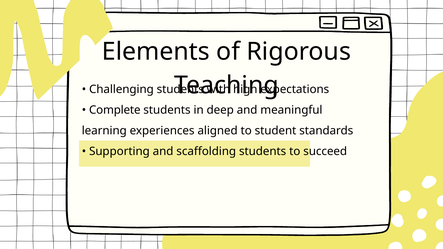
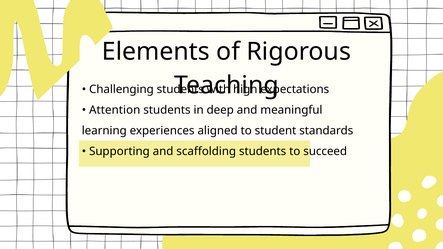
Complete: Complete -> Attention
